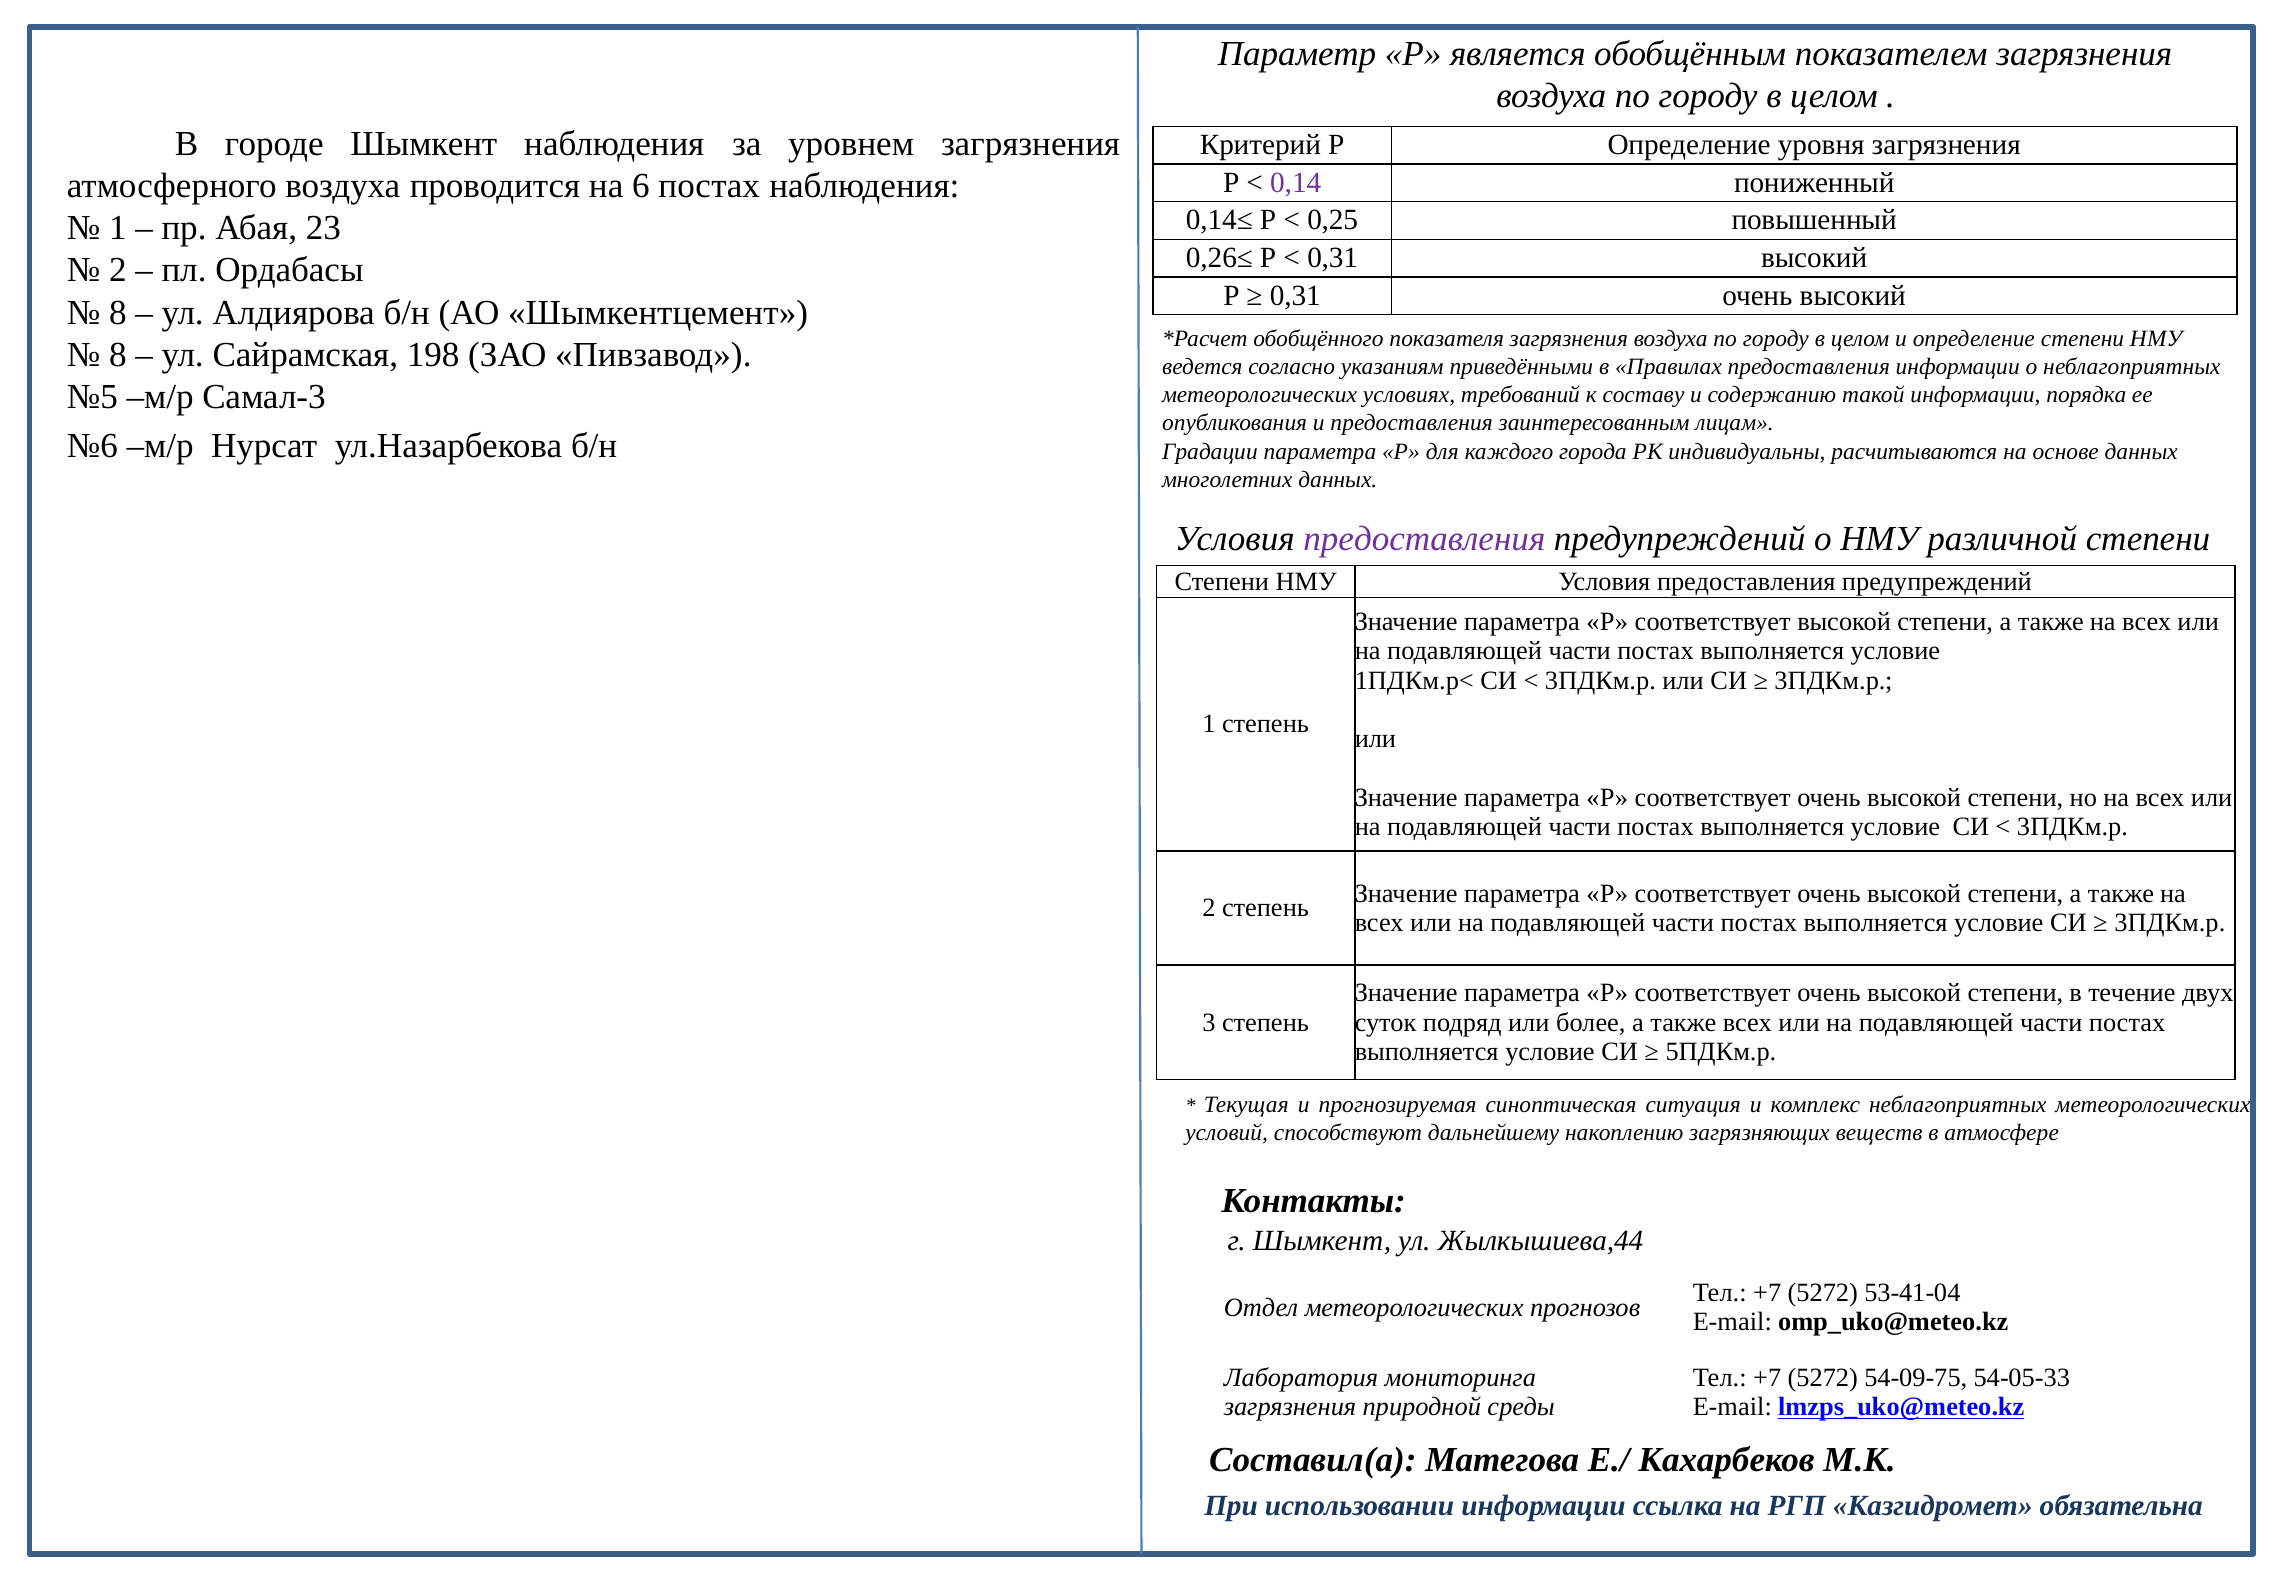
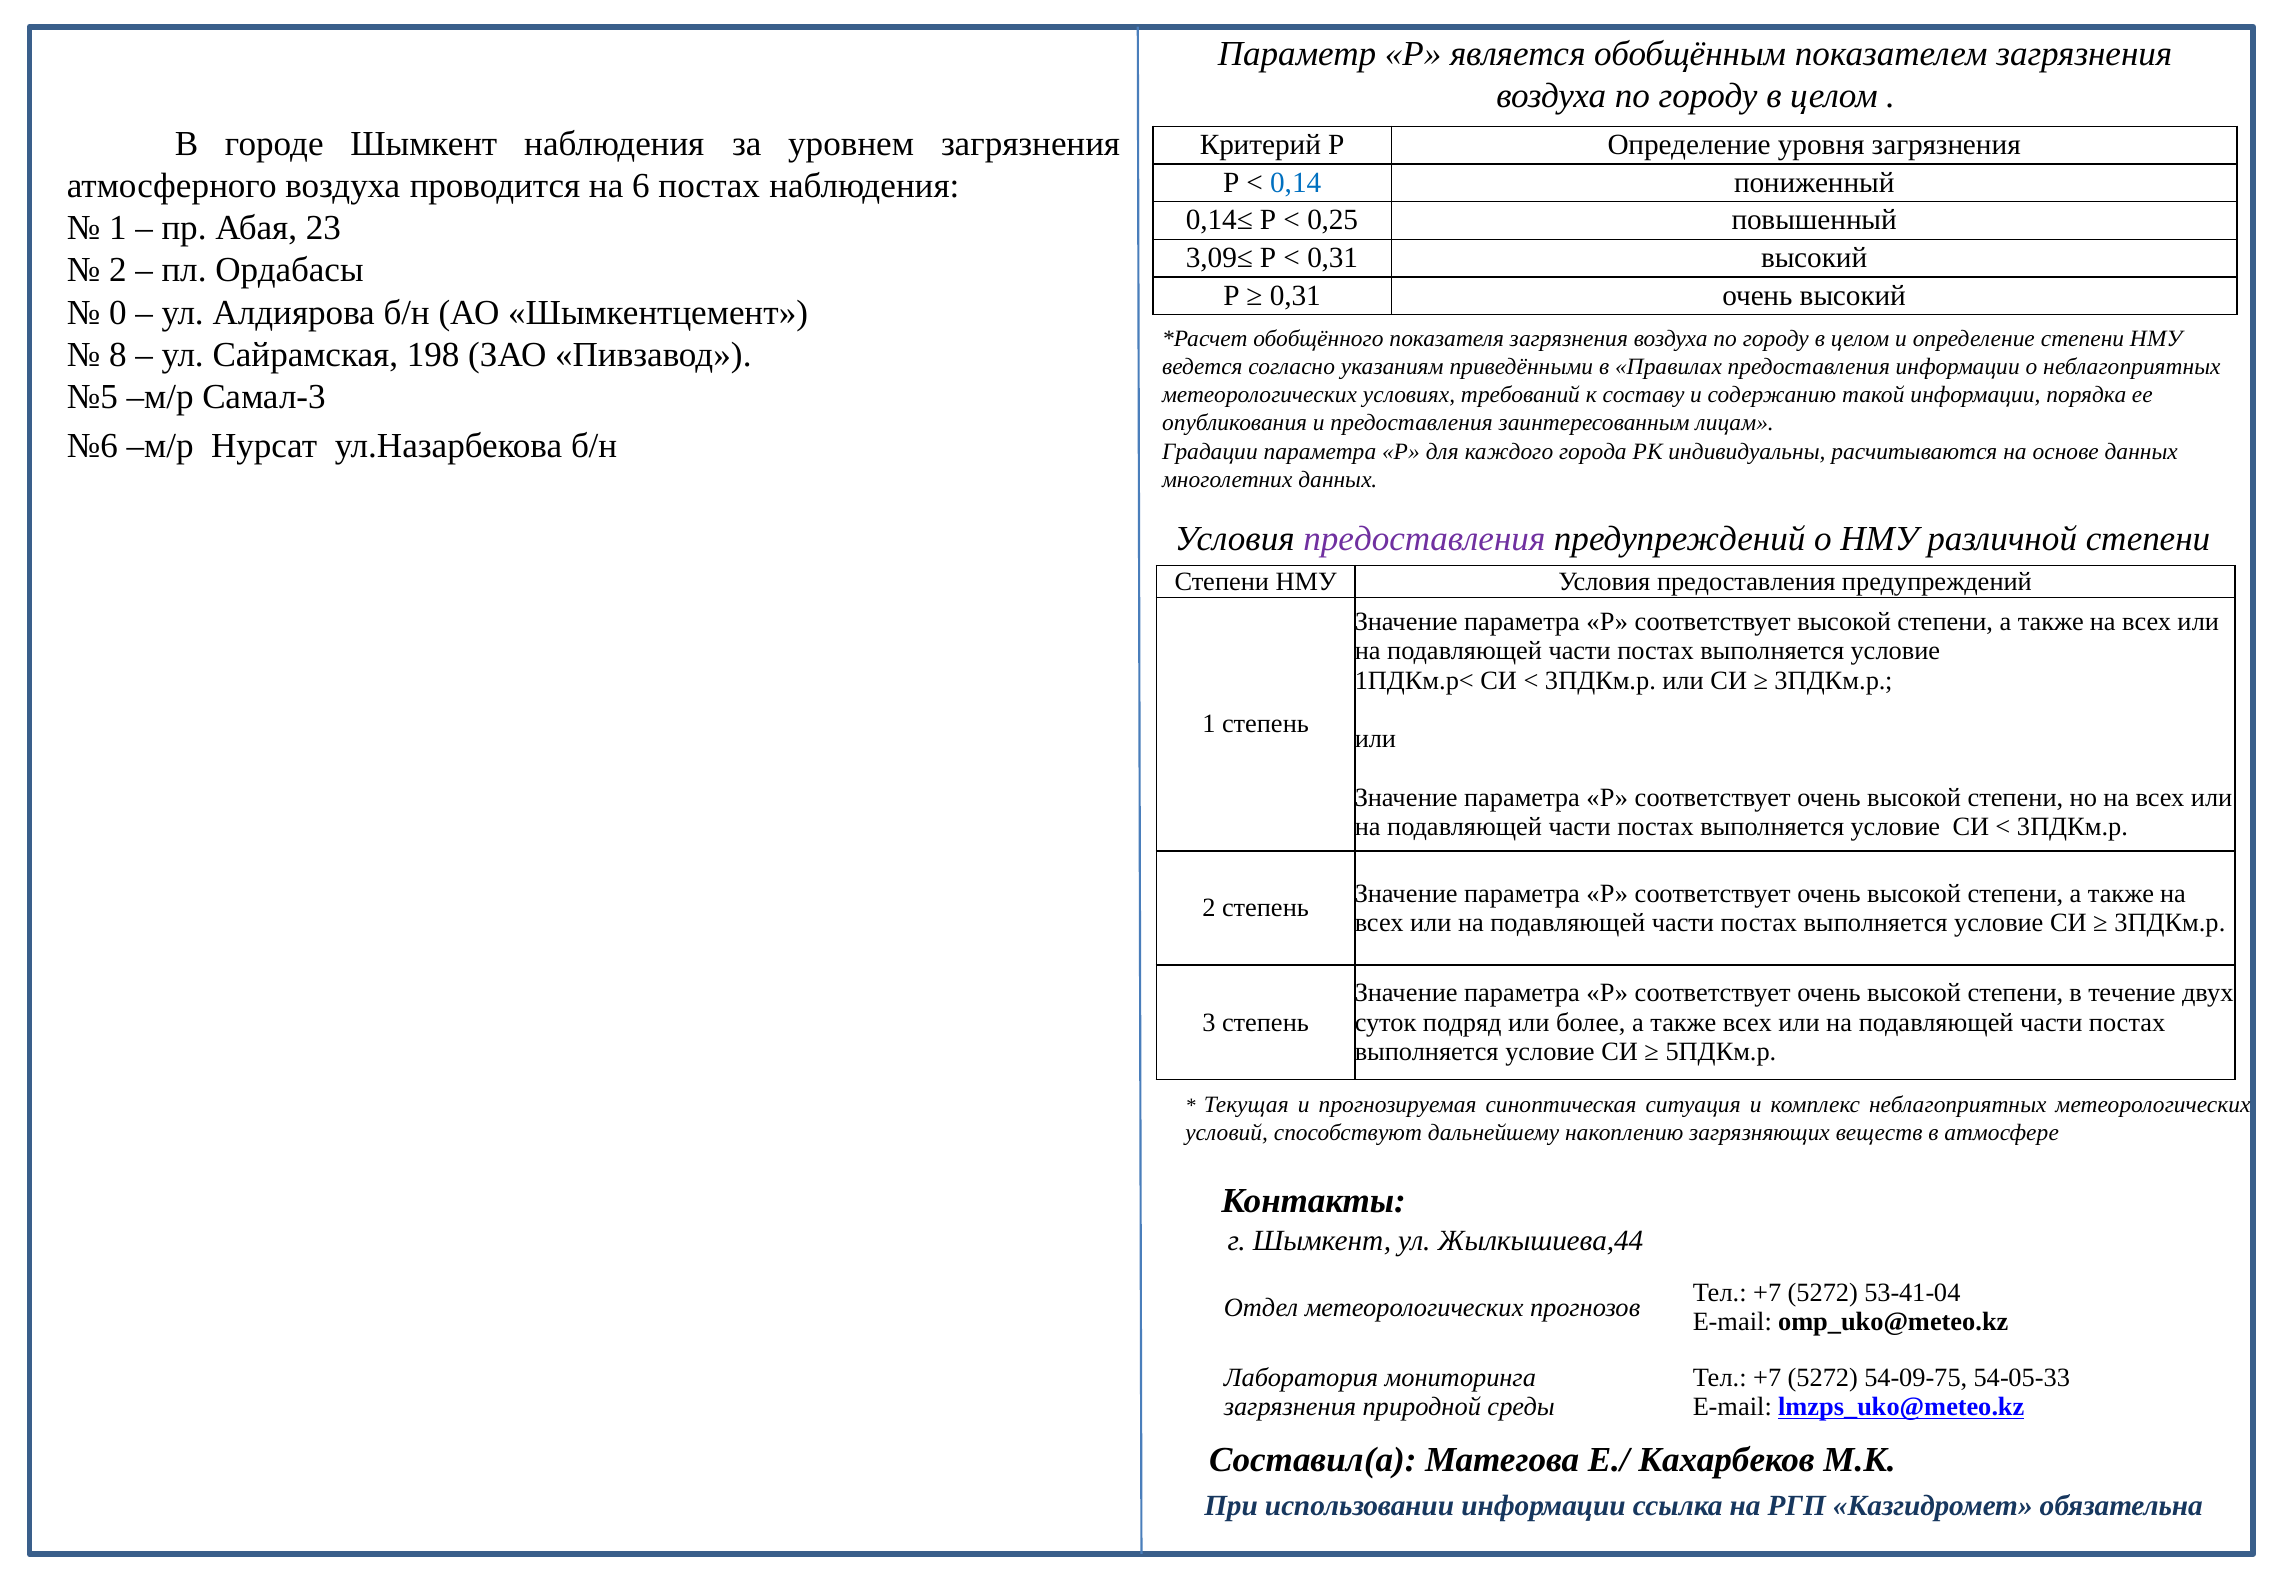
0,14 colour: purple -> blue
0,26≤: 0,26≤ -> 3,09≤
8 at (118, 312): 8 -> 0
